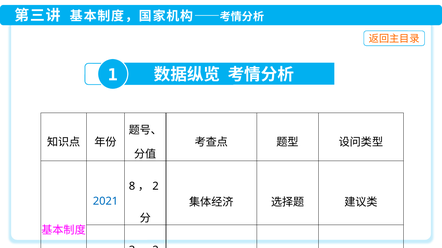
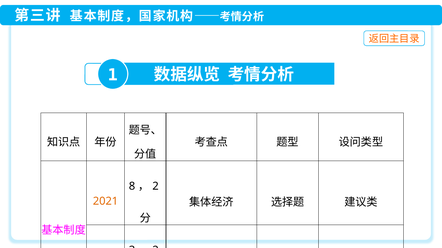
2021 colour: blue -> orange
